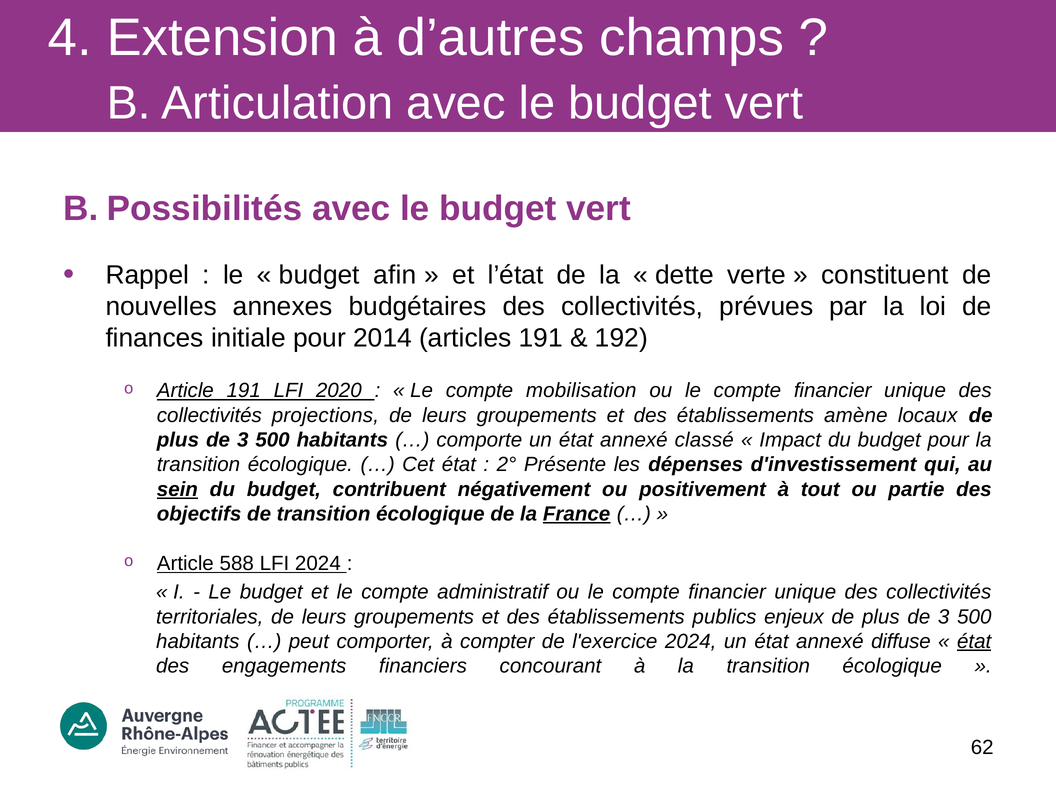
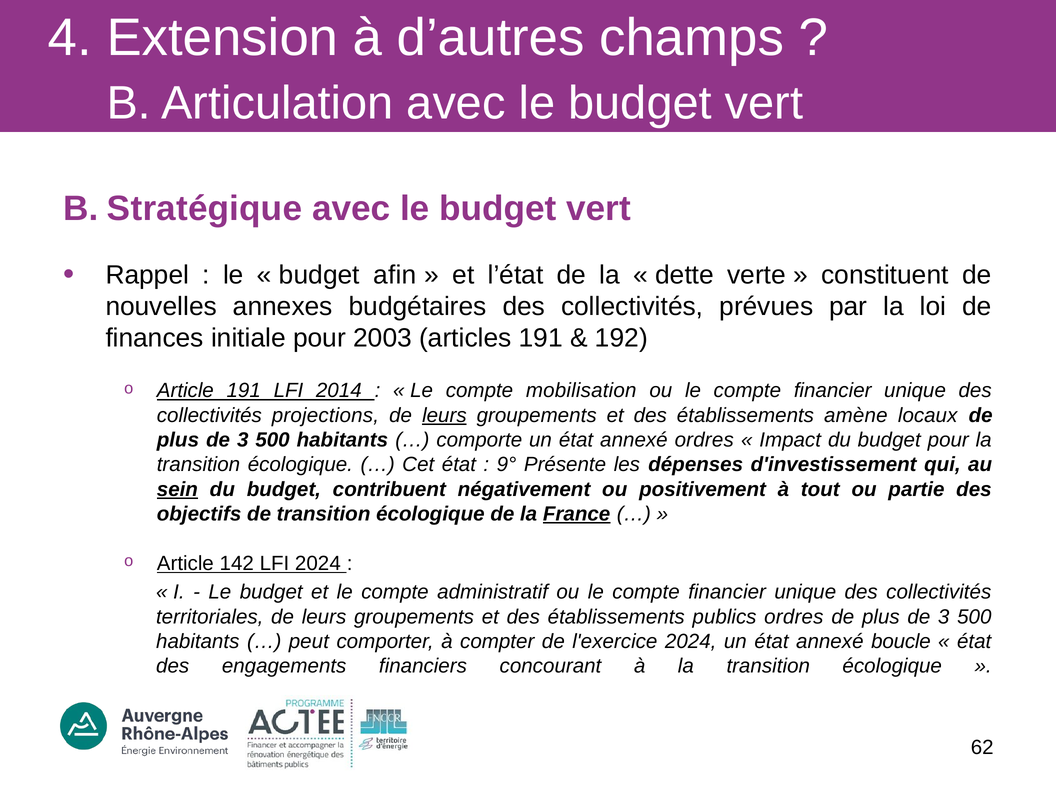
Possibilités: Possibilités -> Stratégique
2014: 2014 -> 2003
2020: 2020 -> 2014
leurs at (444, 415) underline: none -> present
annexé classé: classé -> ordres
2°: 2° -> 9°
588: 588 -> 142
publics enjeux: enjeux -> ordres
diffuse: diffuse -> boucle
état at (974, 641) underline: present -> none
